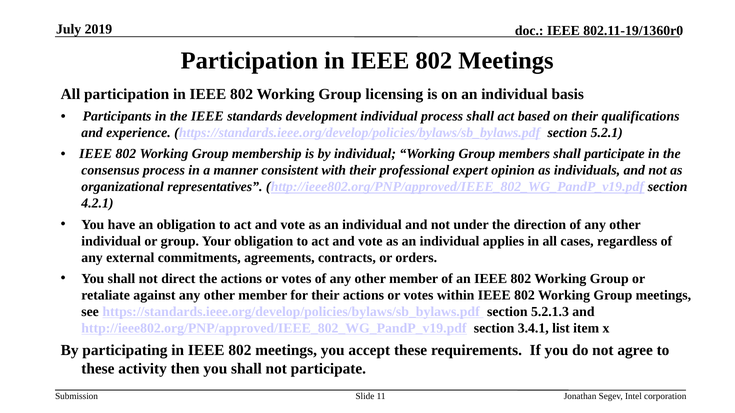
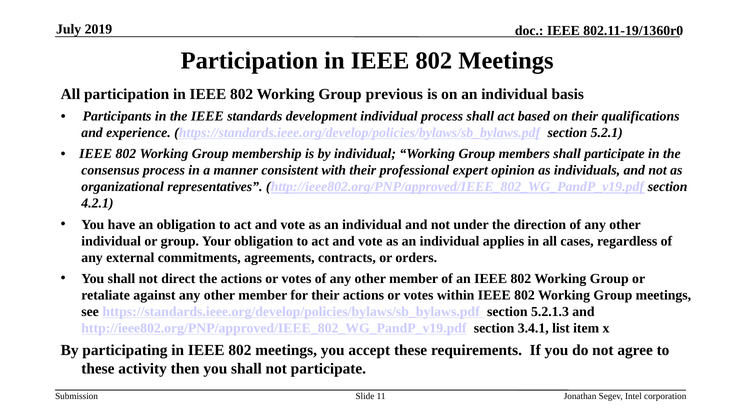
licensing: licensing -> previous
